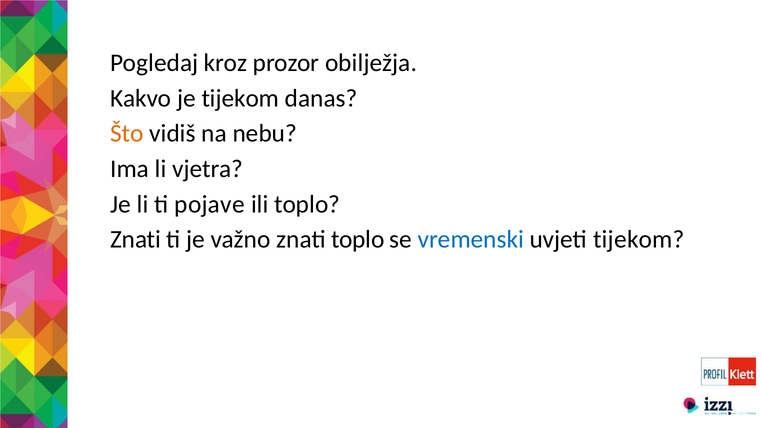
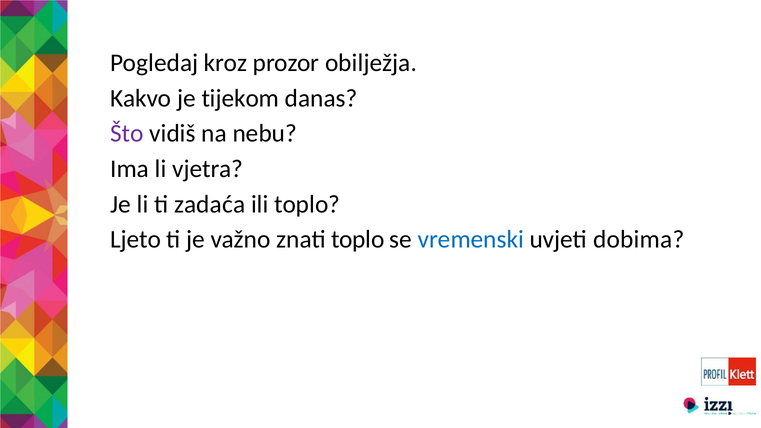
Što colour: orange -> purple
pojave: pojave -> zadaća
Znati at (136, 240): Znati -> Ljeto
uvjeti tijekom: tijekom -> dobima
